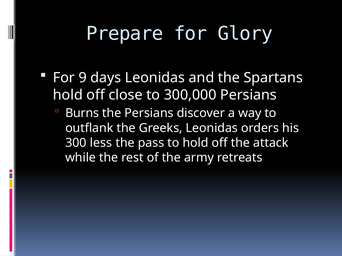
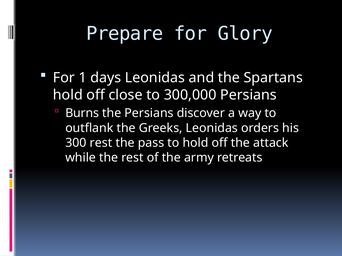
9: 9 -> 1
300 less: less -> rest
